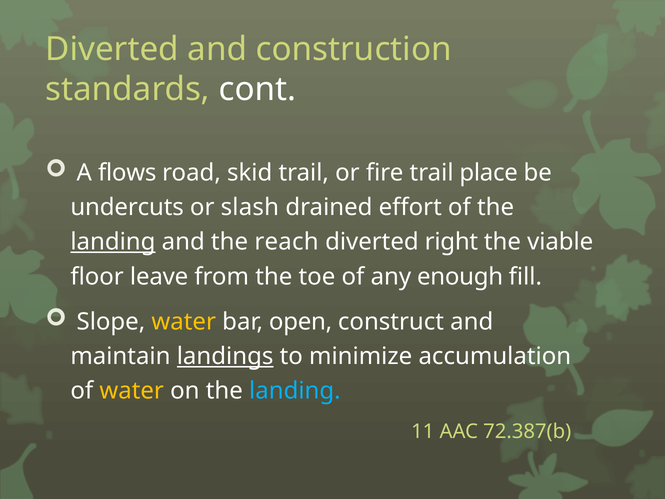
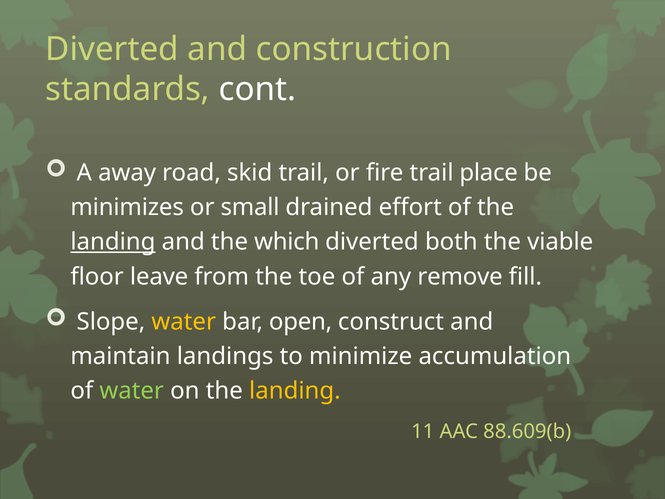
flows: flows -> away
undercuts: undercuts -> minimizes
slash: slash -> small
reach: reach -> which
right: right -> both
enough: enough -> remove
landings underline: present -> none
water at (132, 391) colour: yellow -> light green
landing at (295, 391) colour: light blue -> yellow
72.387(b: 72.387(b -> 88.609(b
